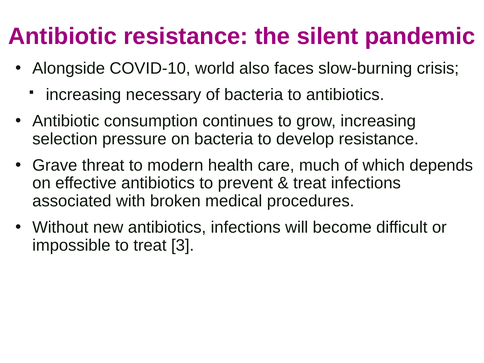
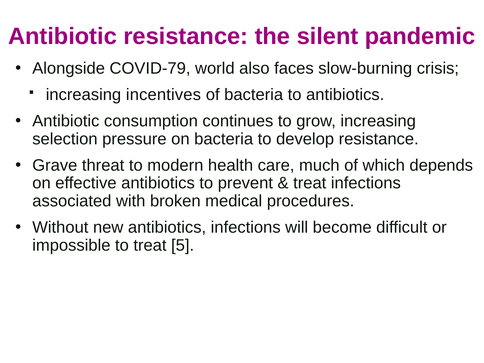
COVID-10: COVID-10 -> COVID-79
necessary: necessary -> incentives
3: 3 -> 5
